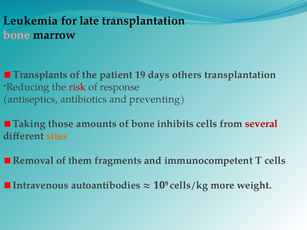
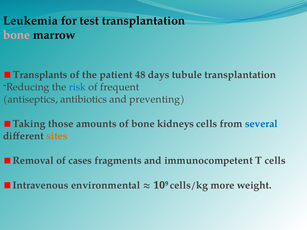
late: late -> test
19: 19 -> 48
others: others -> tubule
risk colour: red -> blue
response: response -> frequent
inhibits: inhibits -> kidneys
several colour: red -> blue
them: them -> cases
autoantibodies: autoantibodies -> environmental
